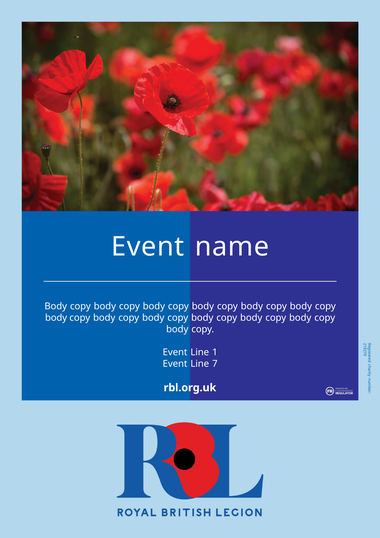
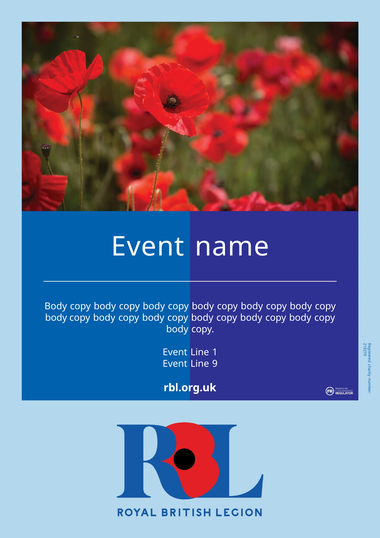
Line 7: 7 -> 9
